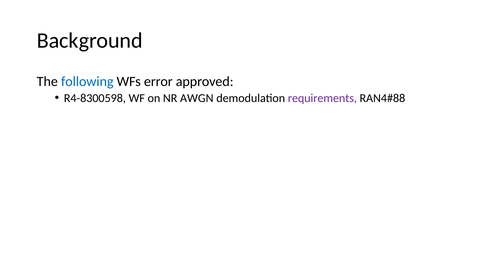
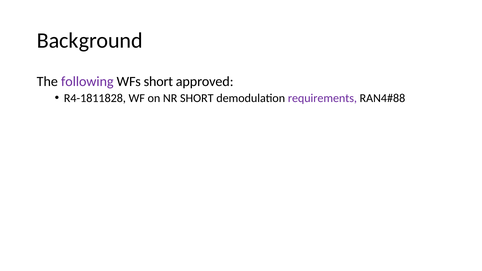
following colour: blue -> purple
WFs error: error -> short
R4-8300598: R4-8300598 -> R4-1811828
NR AWGN: AWGN -> SHORT
